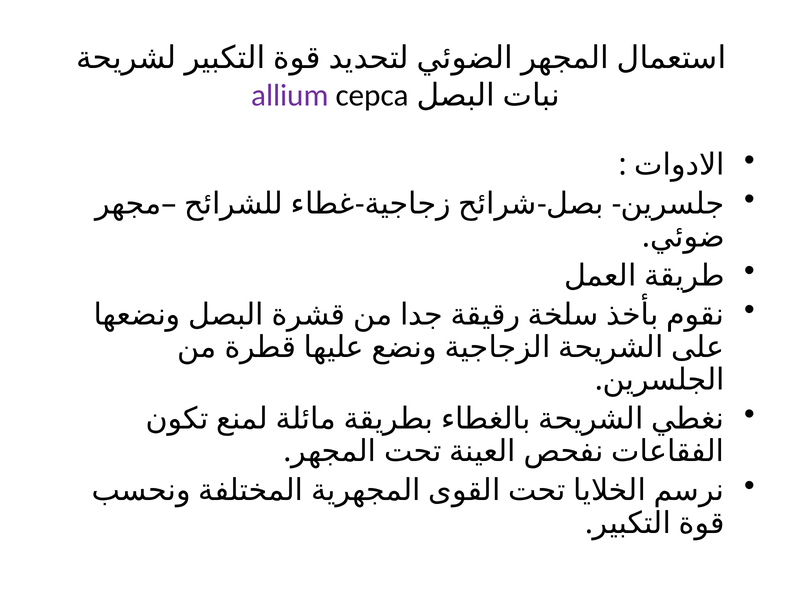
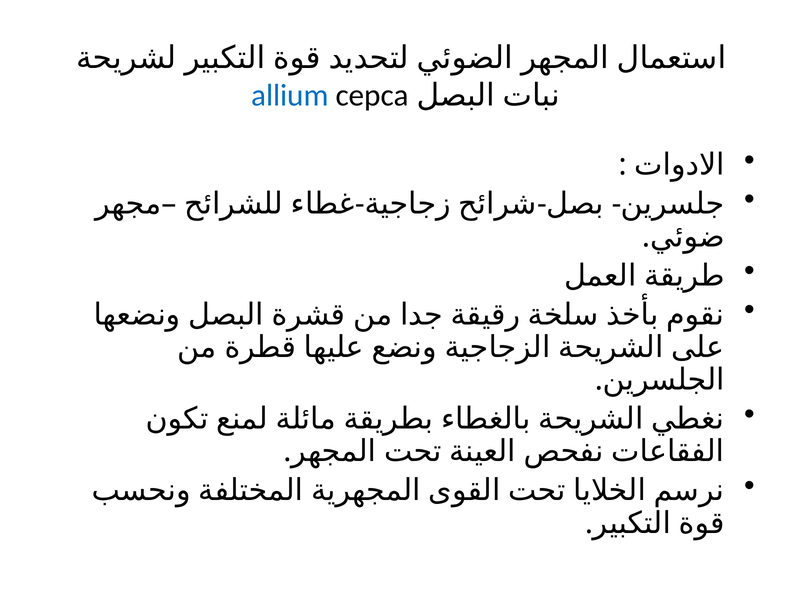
allium colour: purple -> blue
